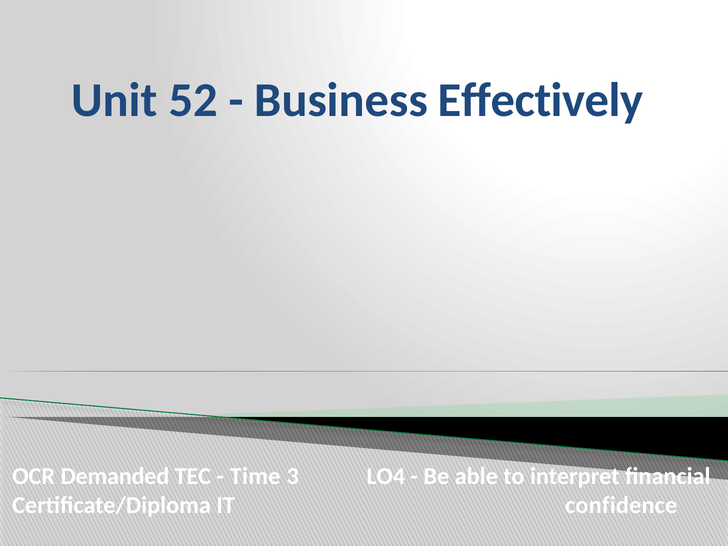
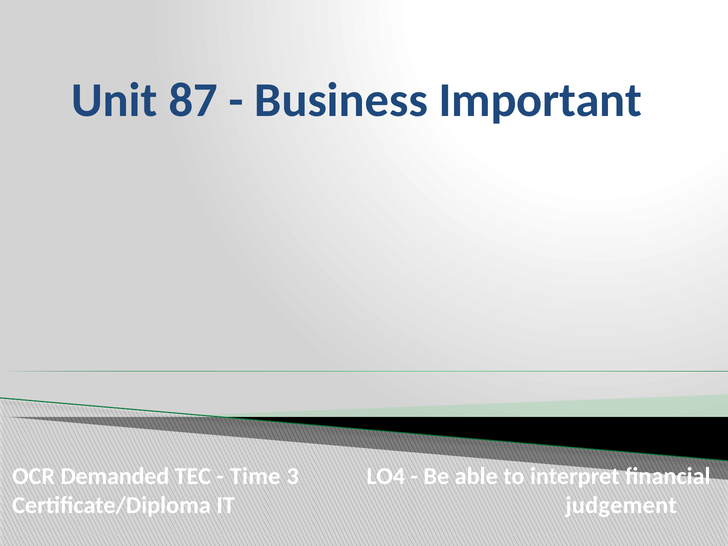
52: 52 -> 87
Effectively: Effectively -> Important
confidence: confidence -> judgement
